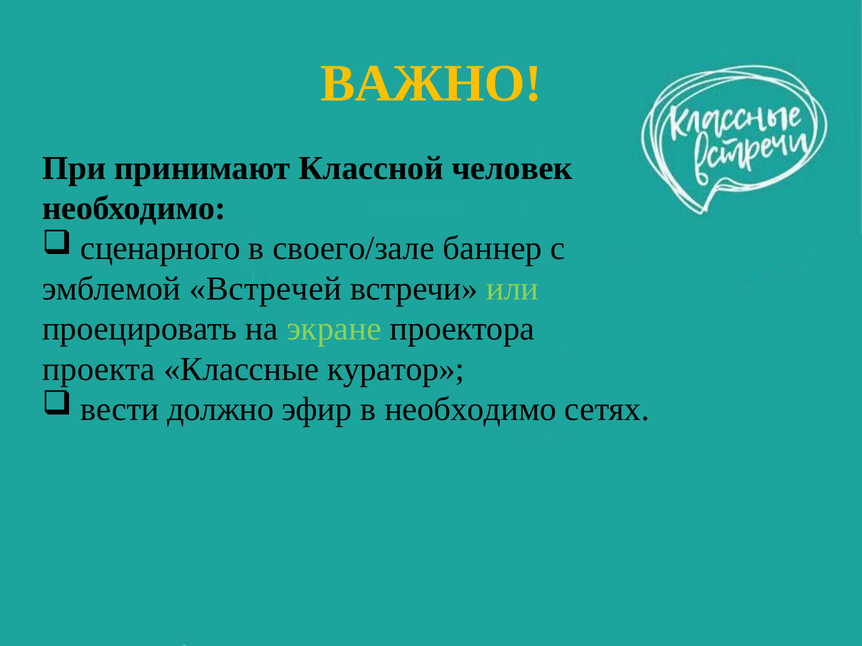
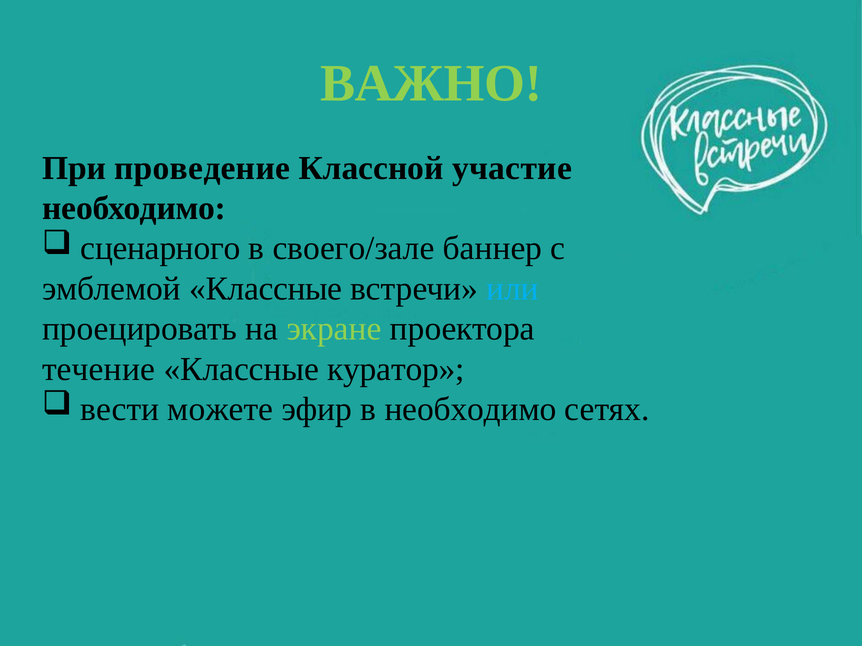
ВАЖНО colour: yellow -> light green
принимают: принимают -> проведение
человек: человек -> участие
эмблемой Встречей: Встречей -> Классные
или colour: light green -> light blue
проекта: проекта -> течение
должно: должно -> можете
